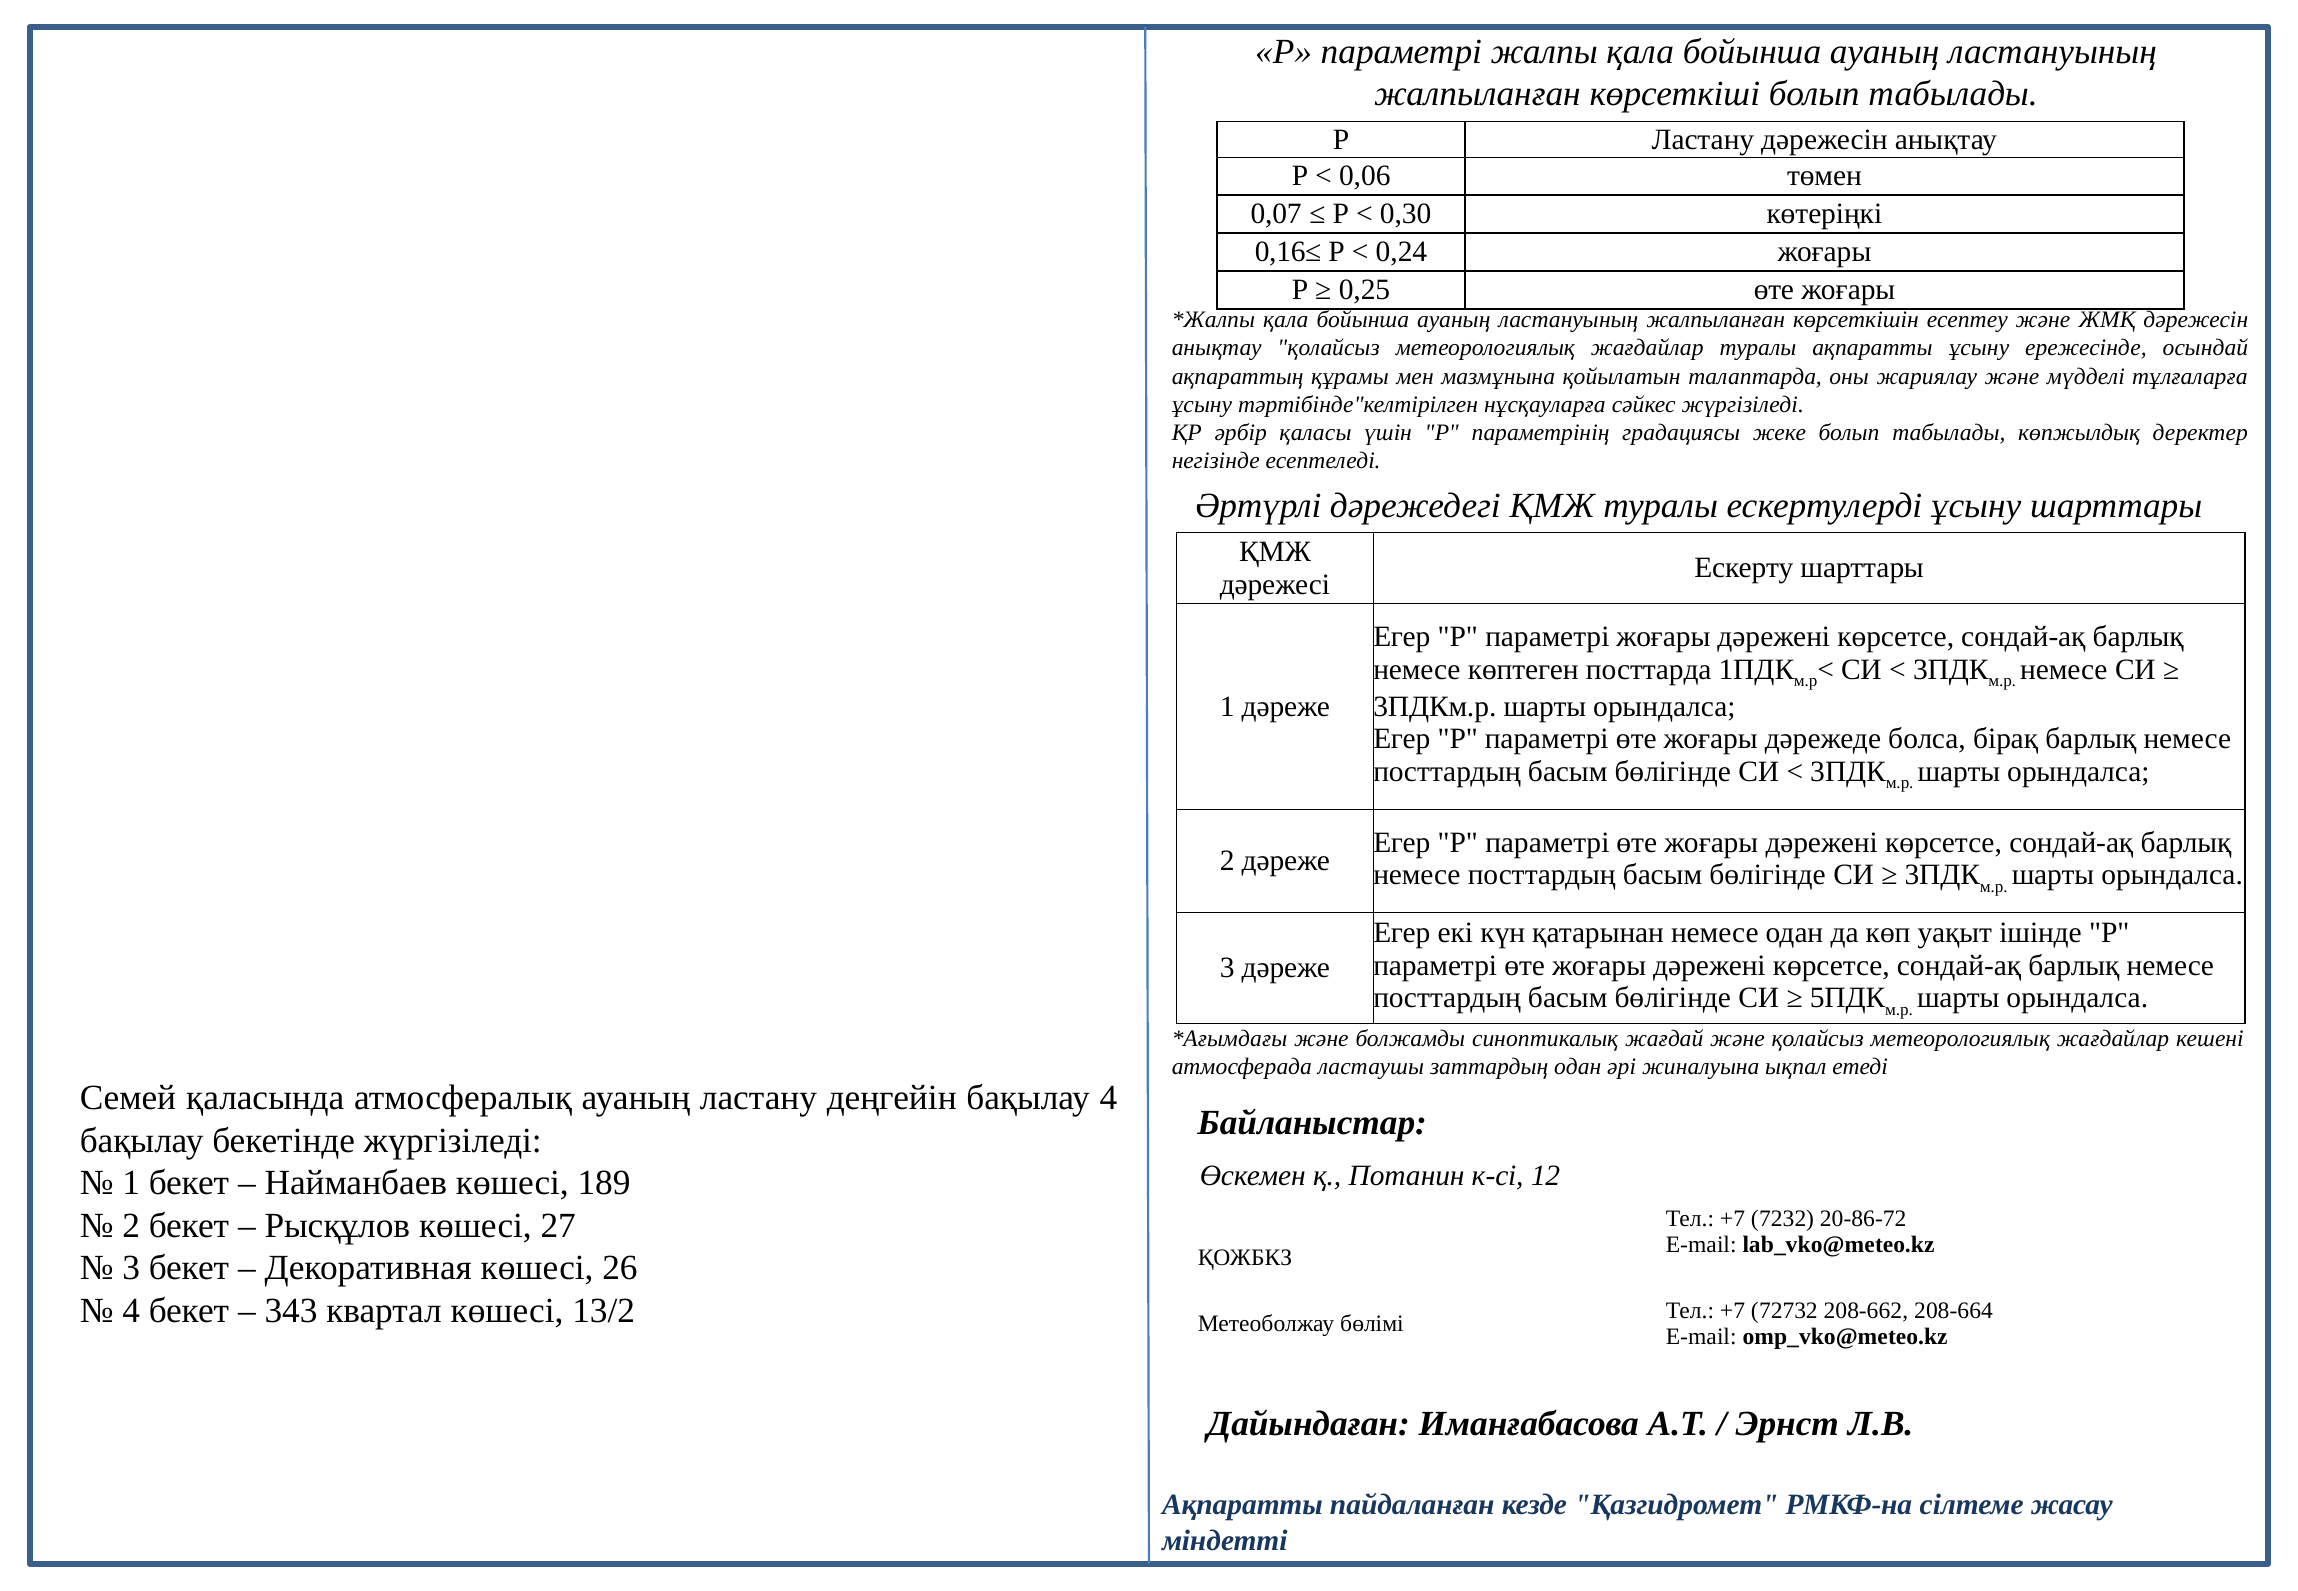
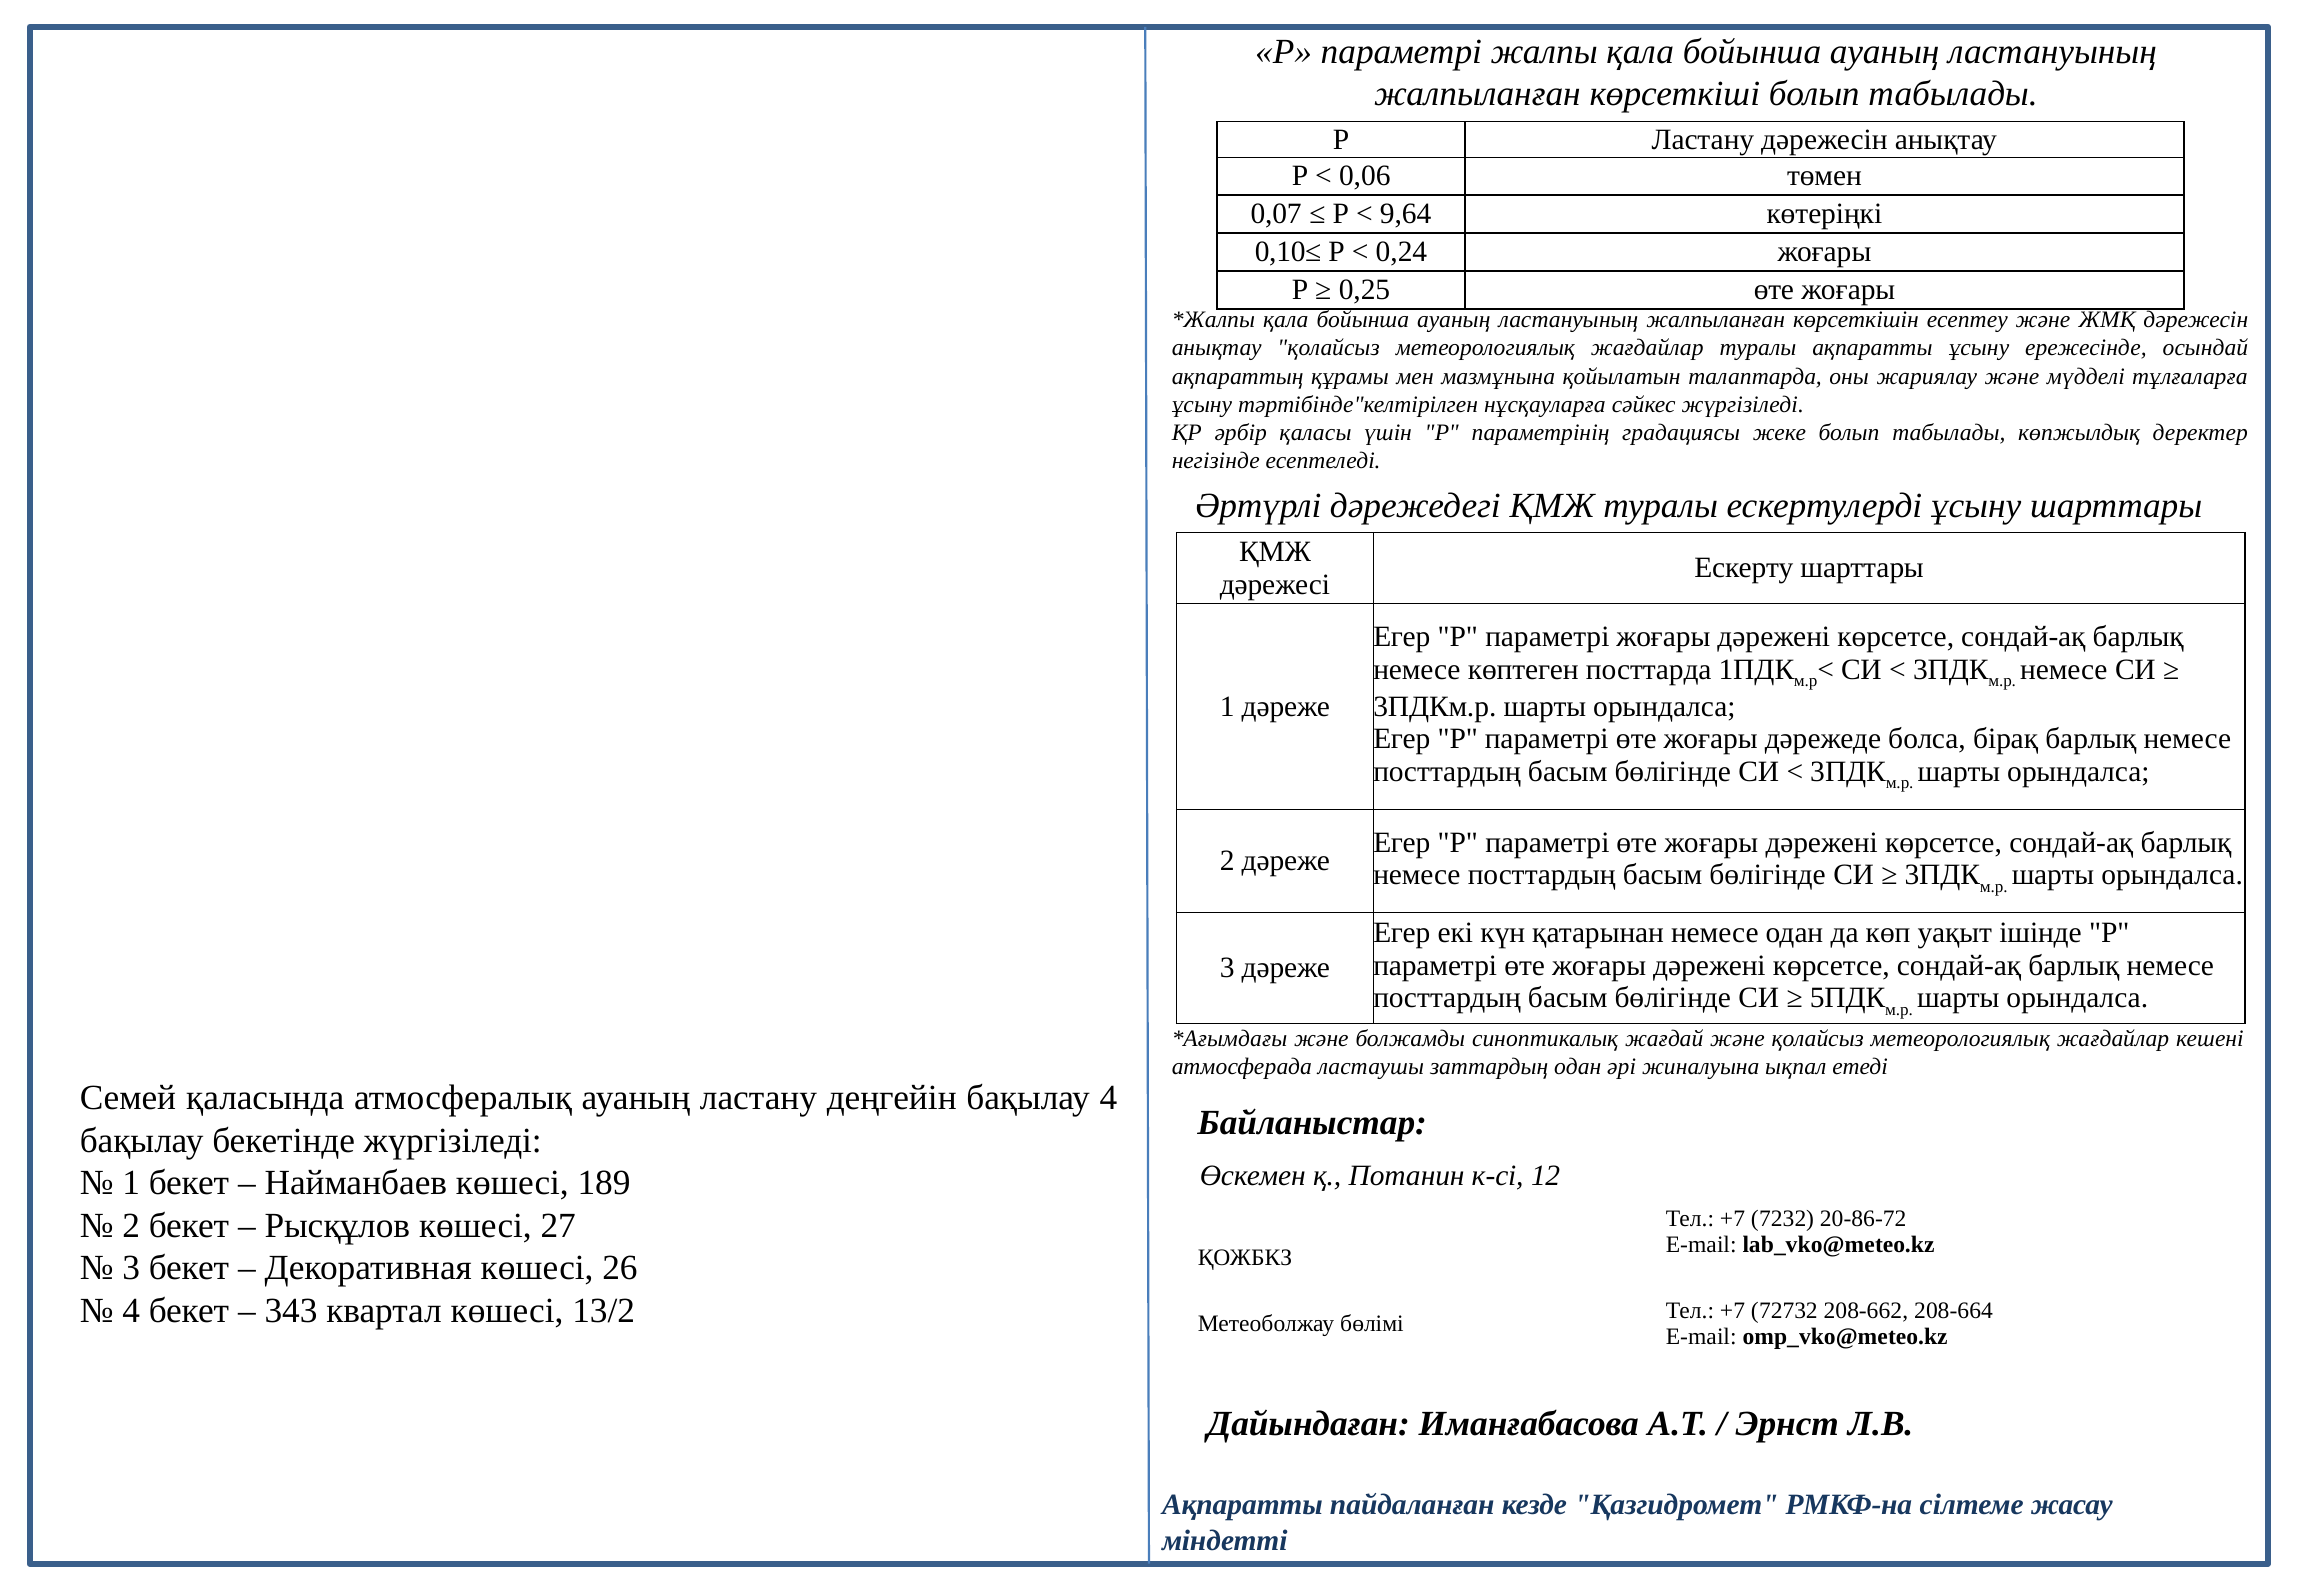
0,30: 0,30 -> 9,64
0,16≤: 0,16≤ -> 0,10≤
